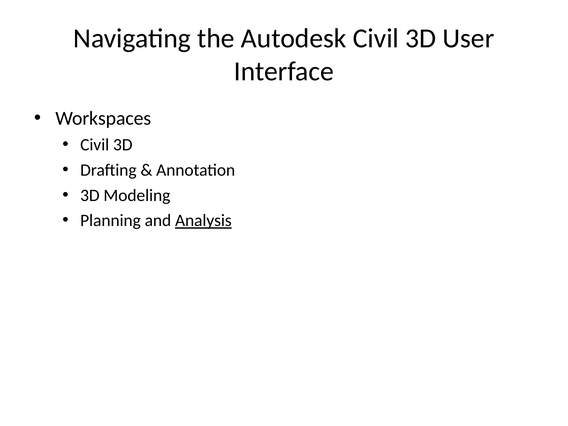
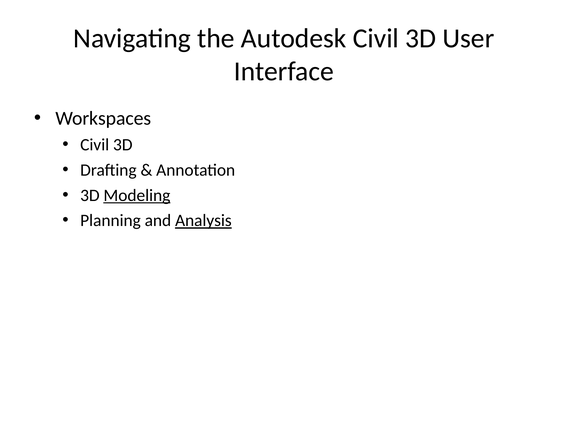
Modeling underline: none -> present
